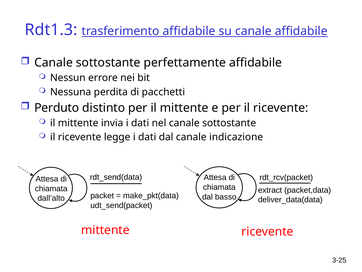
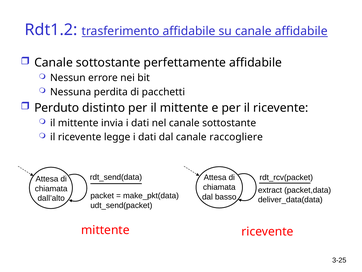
Rdt1.3: Rdt1.3 -> Rdt1.2
indicazione: indicazione -> raccogliere
